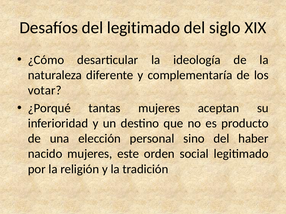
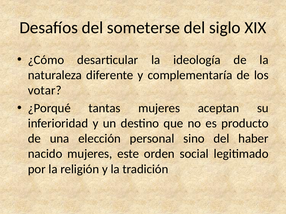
del legitimado: legitimado -> someterse
